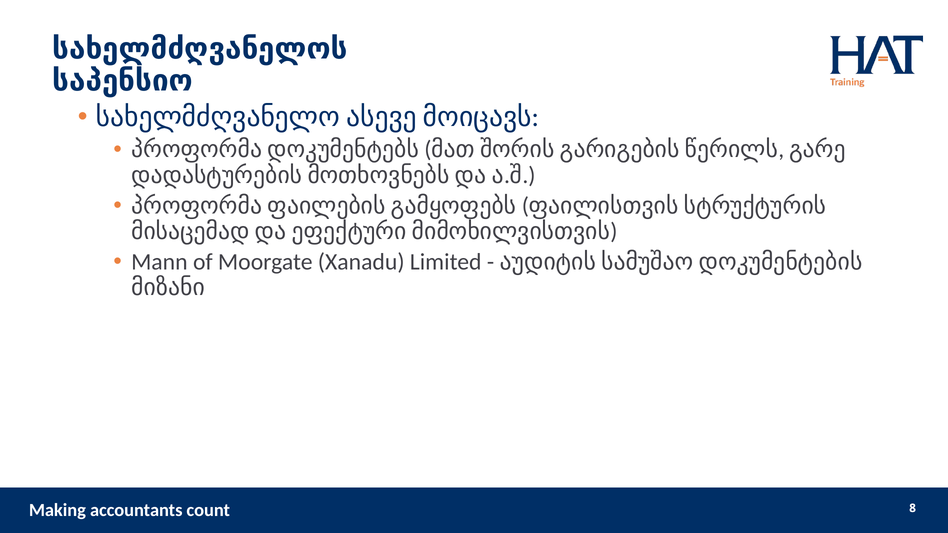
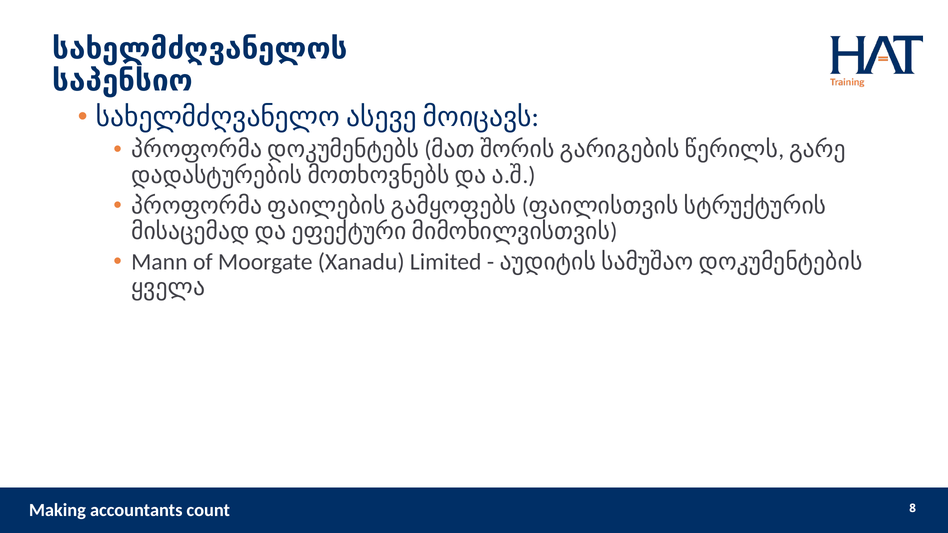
მიზანი: მიზანი -> ყველა
